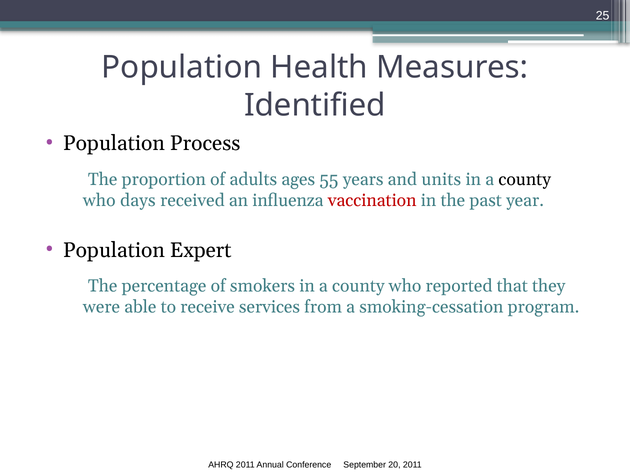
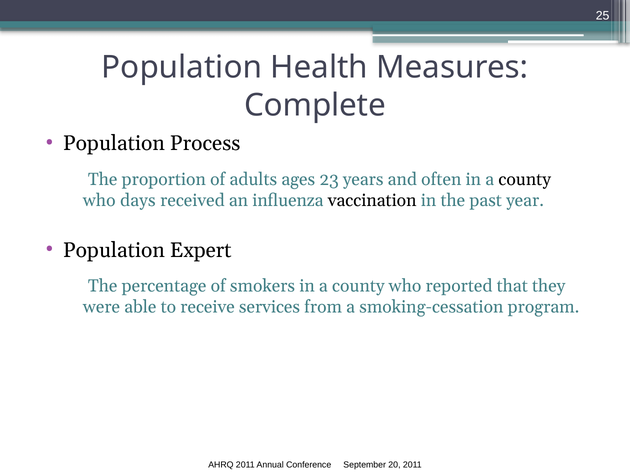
Identified: Identified -> Complete
55: 55 -> 23
units: units -> often
vaccination colour: red -> black
